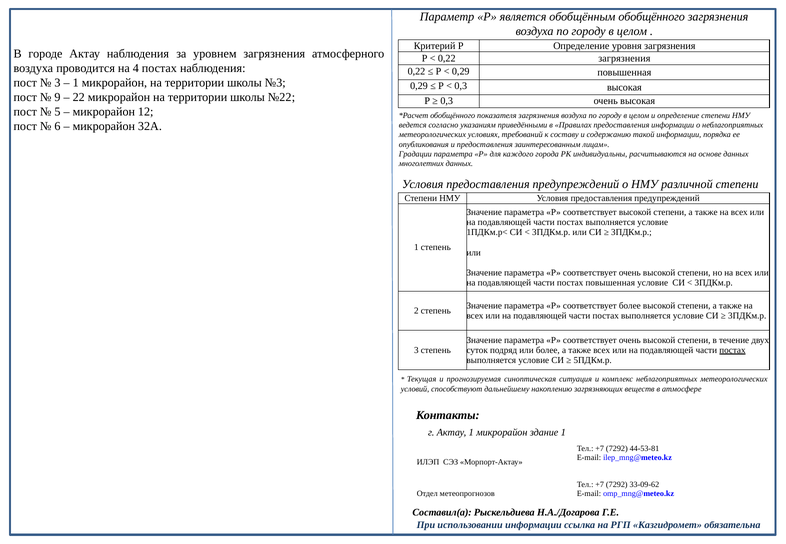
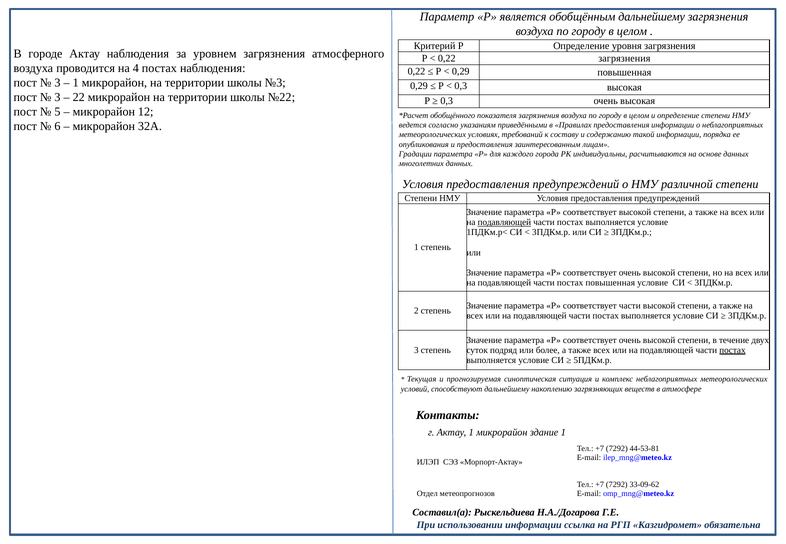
обобщённым обобщённого: обобщённого -> дальнейшему
9 at (58, 97): 9 -> 3
подавляющей at (504, 222) underline: none -> present
соответствует более: более -> части
